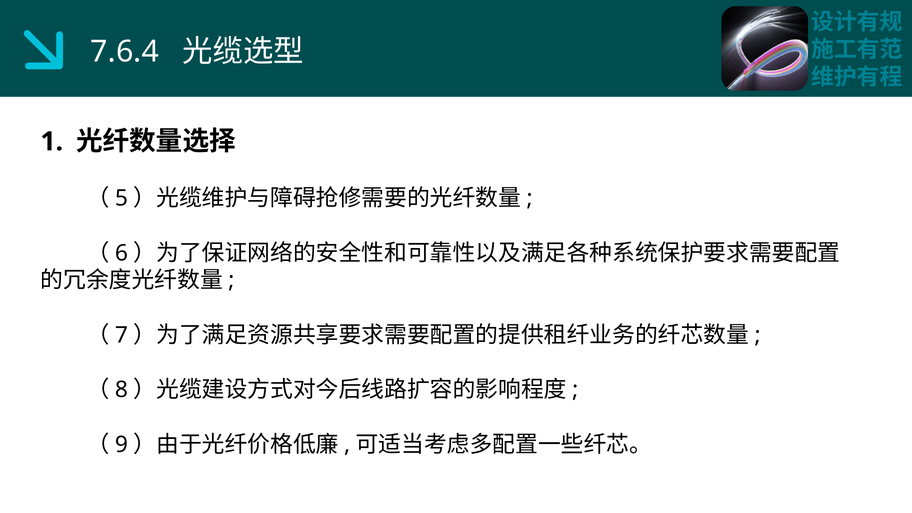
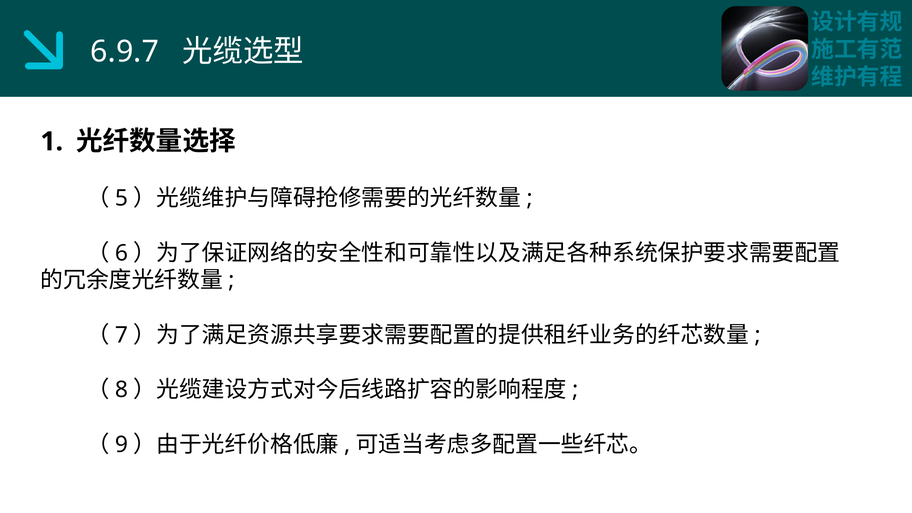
7.6.4: 7.6.4 -> 6.9.7
